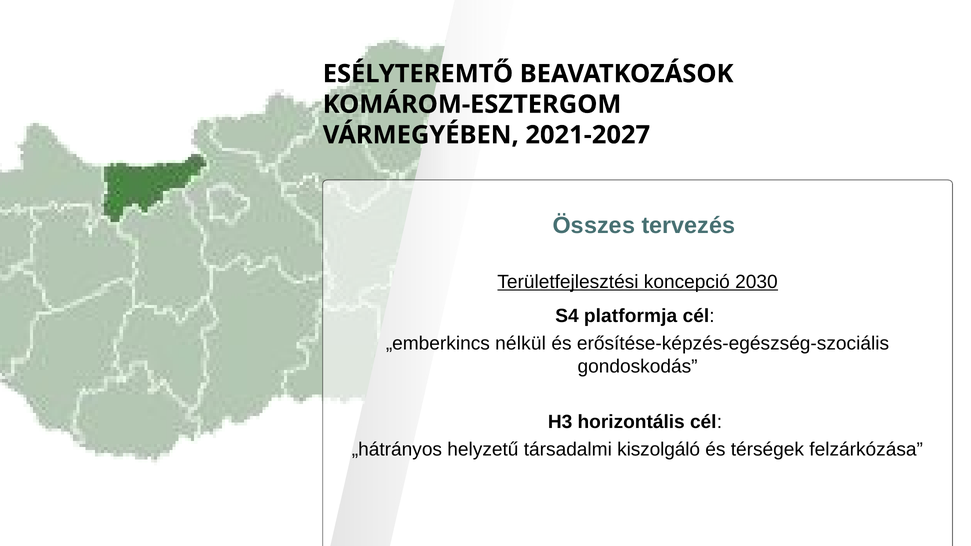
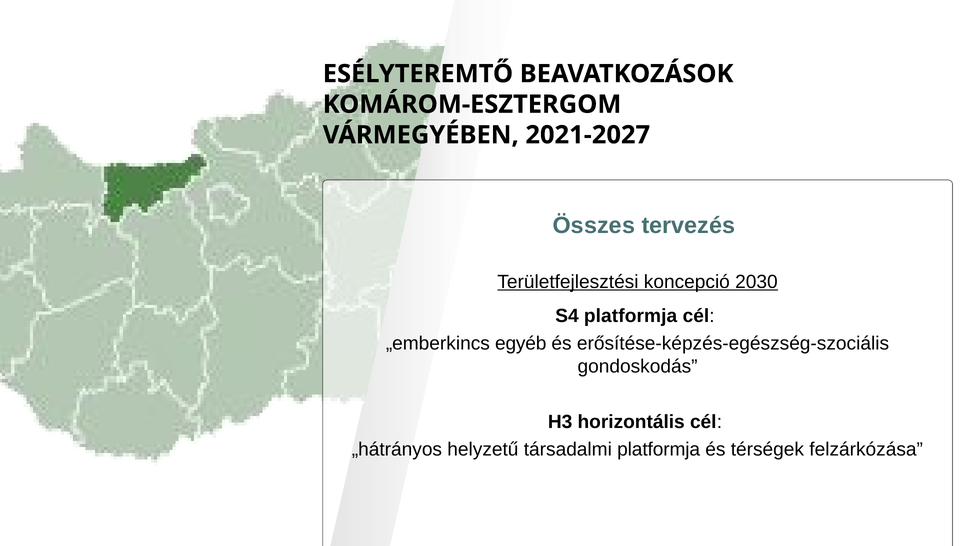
nélkül: nélkül -> egyéb
társadalmi kiszolgáló: kiszolgáló -> platformja
